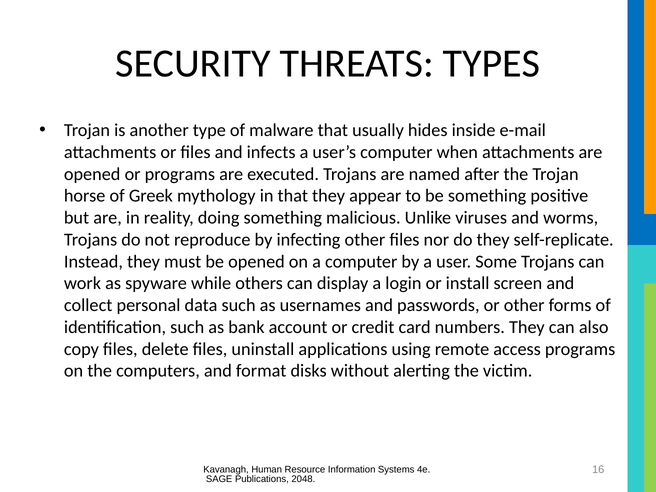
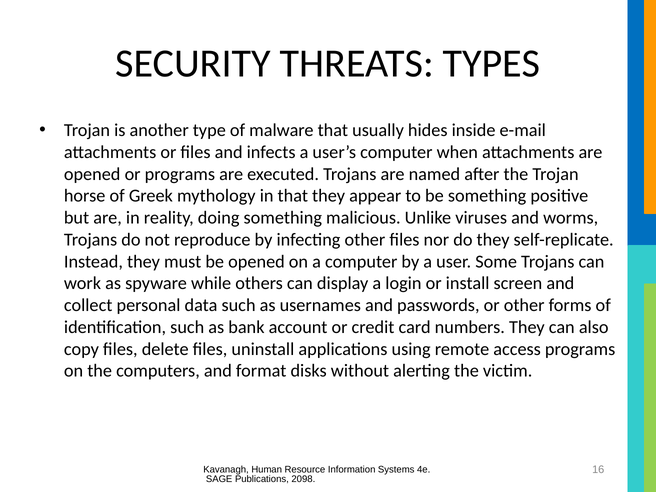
2048: 2048 -> 2098
